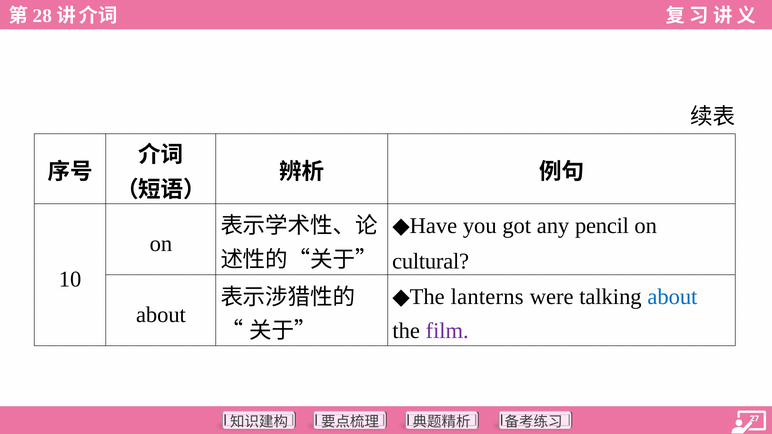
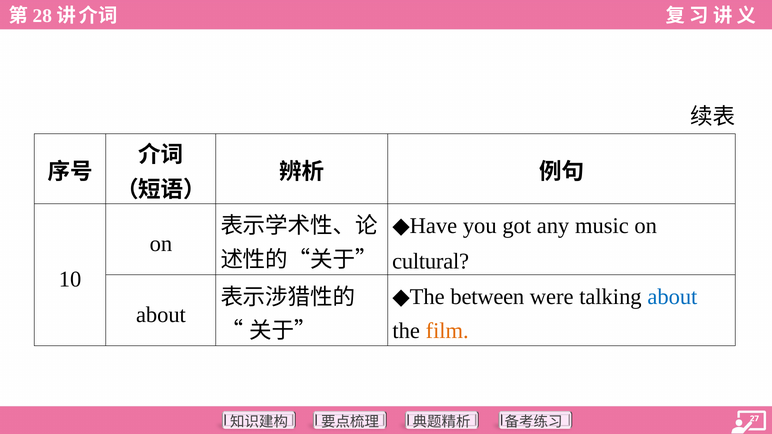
pencil: pencil -> music
lanterns: lanterns -> between
film colour: purple -> orange
